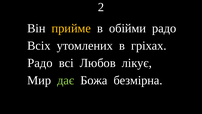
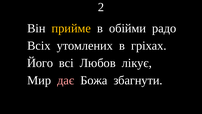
Радо at (40, 63): Радо -> Його
дає colour: light green -> pink
безмірна: безмірна -> збагнути
